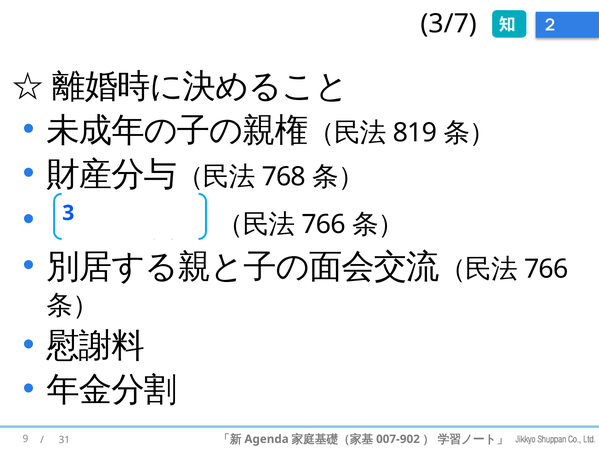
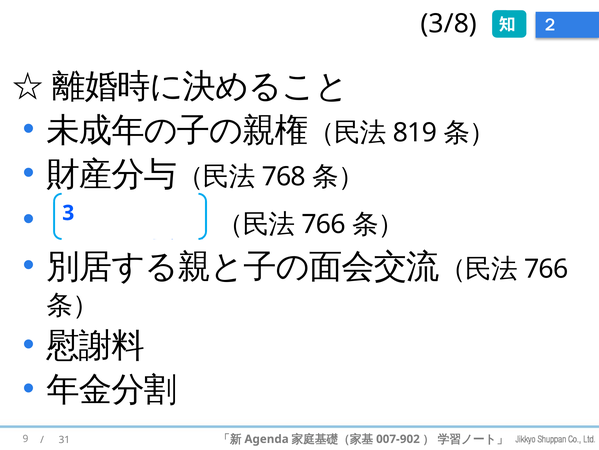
3/7: 3/7 -> 3/8
